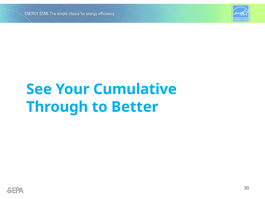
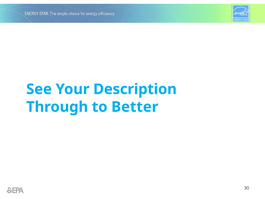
Cumulative: Cumulative -> Description
